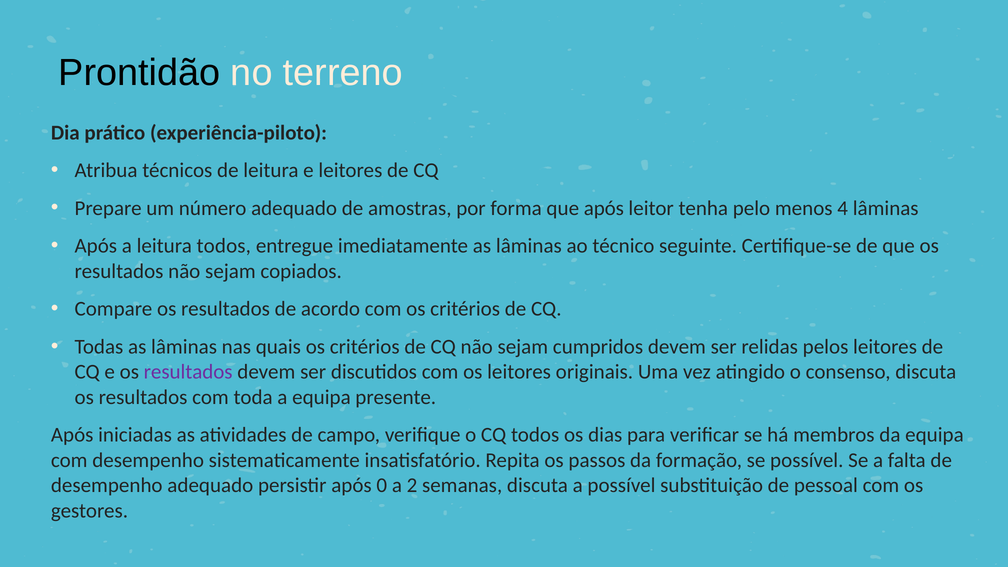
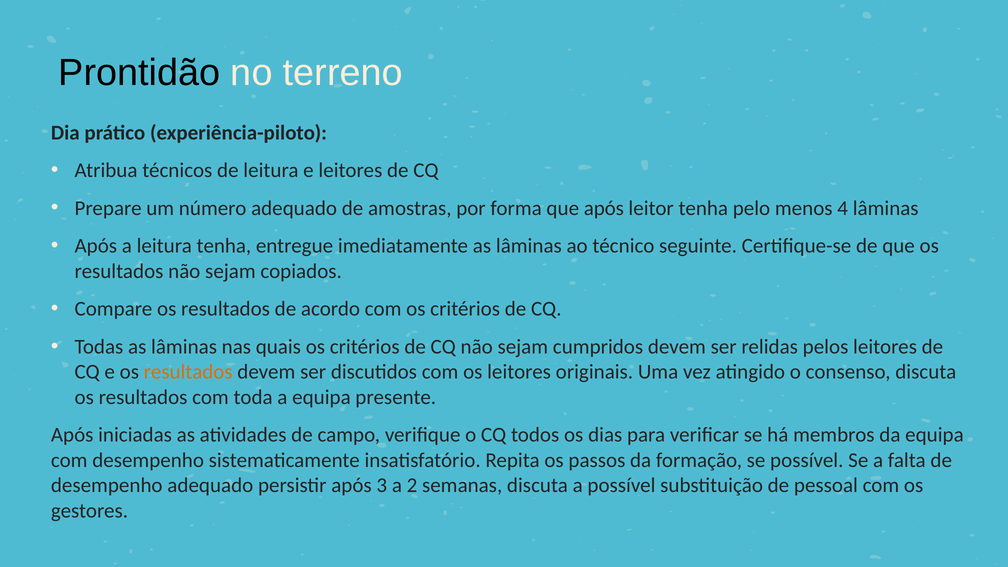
leitura todos: todos -> tenha
resultados at (188, 372) colour: purple -> orange
0: 0 -> 3
